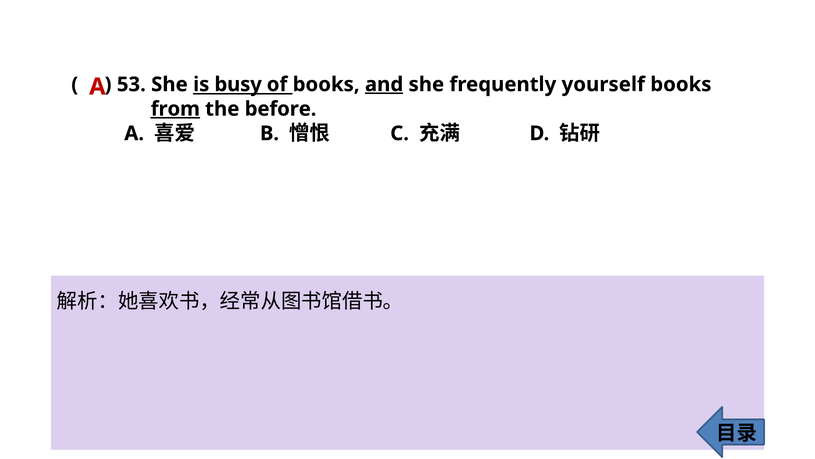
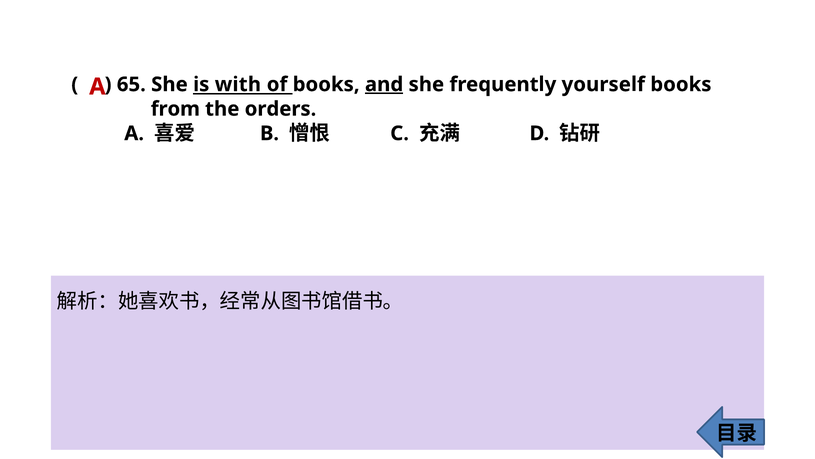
53: 53 -> 65
busy: busy -> with
from underline: present -> none
before: before -> orders
